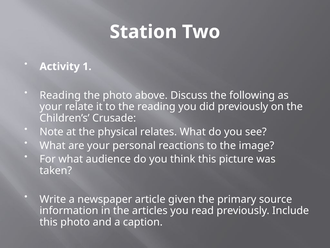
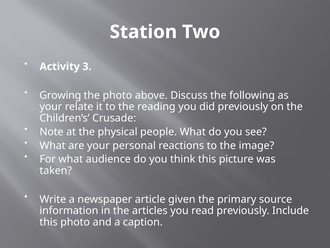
1: 1 -> 3
Reading at (60, 95): Reading -> Growing
relates: relates -> people
